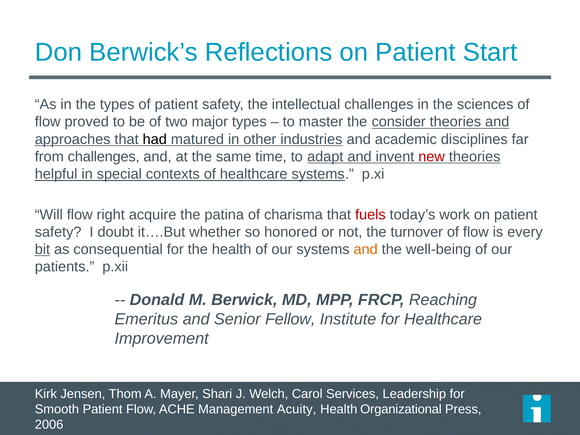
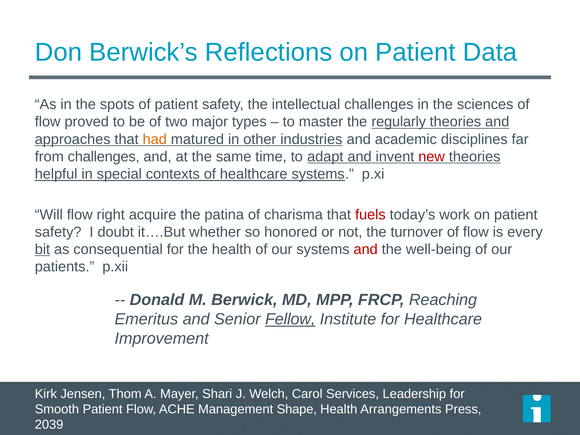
Start: Start -> Data
the types: types -> spots
consider: consider -> regularly
had colour: black -> orange
and at (366, 249) colour: orange -> red
Fellow underline: none -> present
Acuity: Acuity -> Shape
Organizational: Organizational -> Arrangements
2006: 2006 -> 2039
